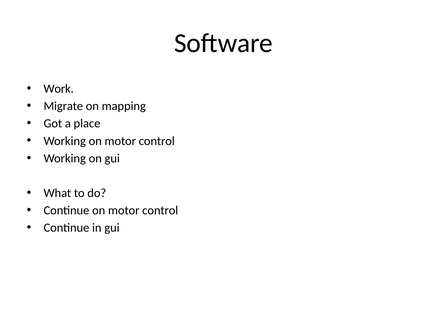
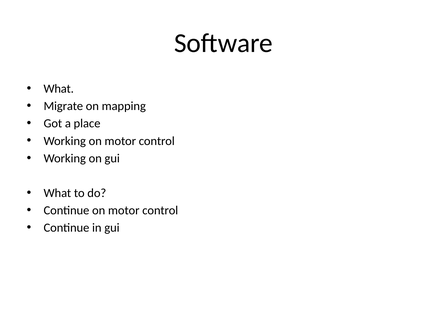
Work at (59, 89): Work -> What
